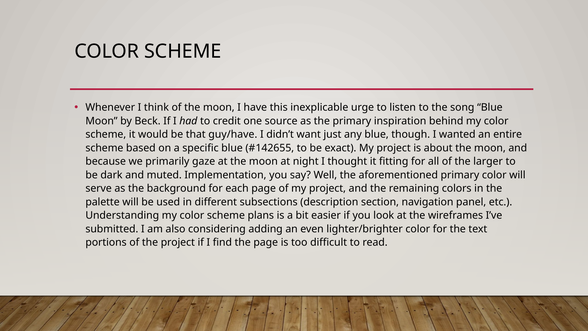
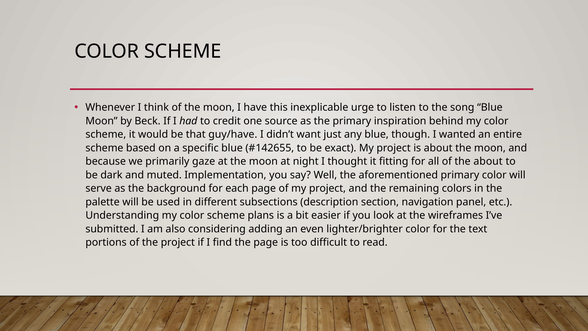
the larger: larger -> about
